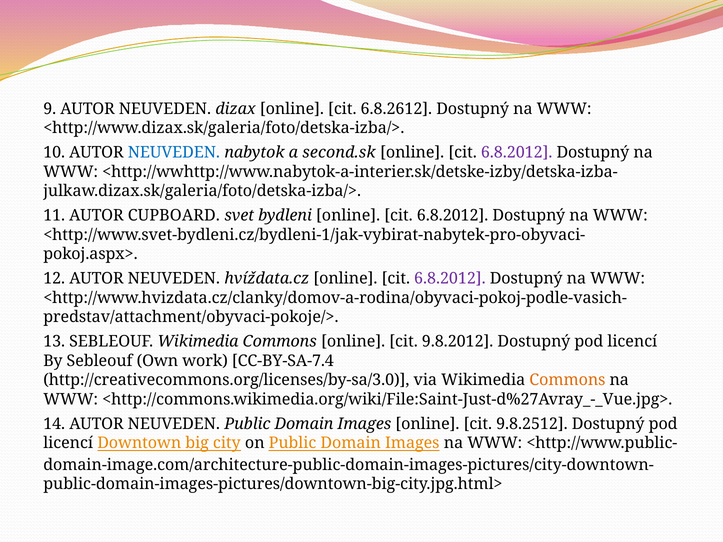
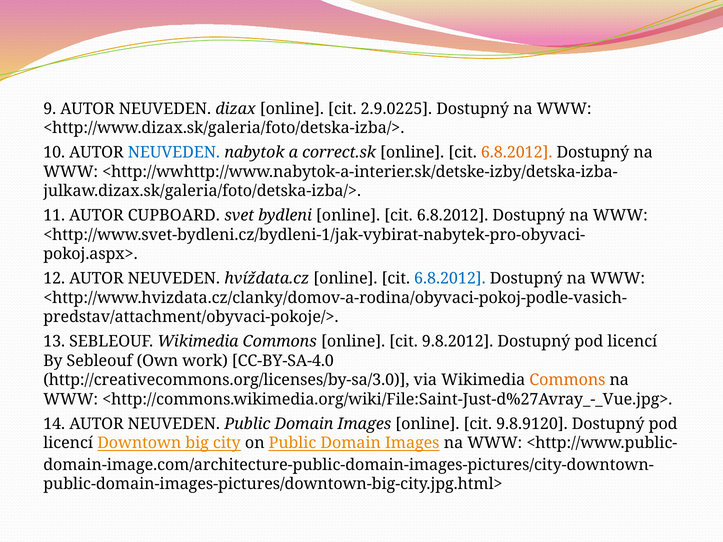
6.8.2612: 6.8.2612 -> 2.9.0225
second.sk: second.sk -> correct.sk
6.8.2012 at (517, 153) colour: purple -> orange
6.8.2012 at (450, 279) colour: purple -> blue
CC-BY-SA-7.4: CC-BY-SA-7.4 -> CC-BY-SA-4.0
9.8.2512: 9.8.2512 -> 9.8.9120
